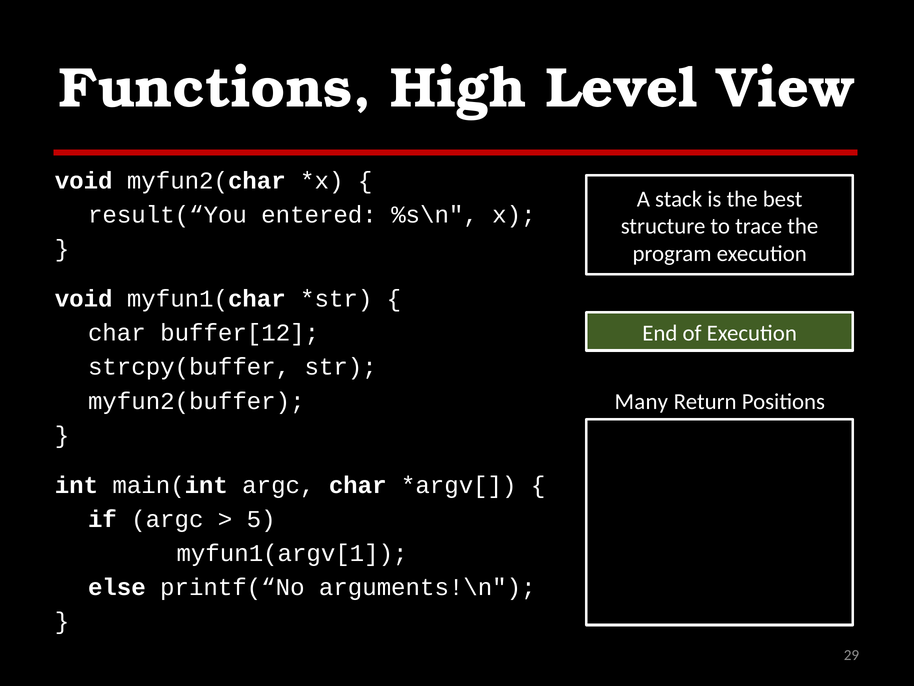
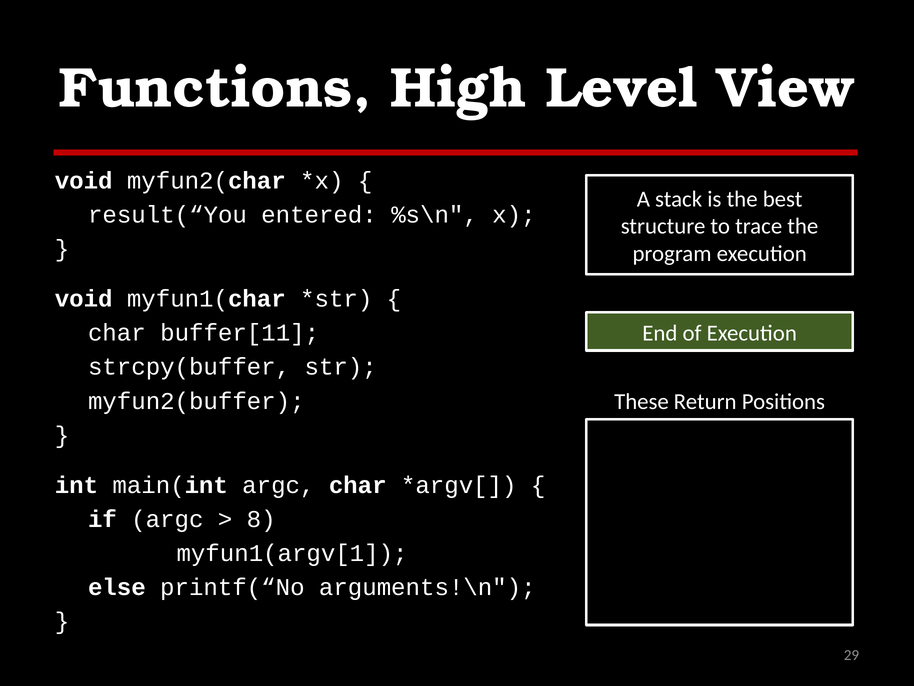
buffer[12: buffer[12 -> buffer[11
Many: Many -> These
5: 5 -> 8
